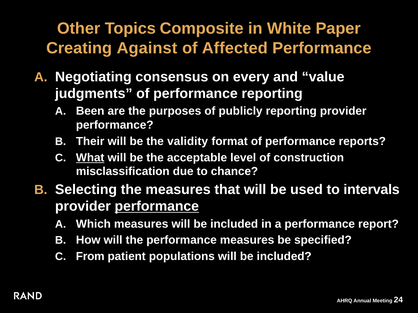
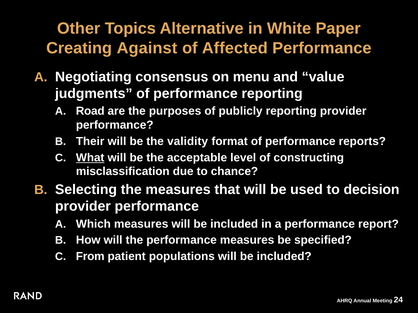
Composite: Composite -> Alternative
every: every -> menu
Been: Been -> Road
construction: construction -> constructing
intervals: intervals -> decision
performance at (157, 207) underline: present -> none
